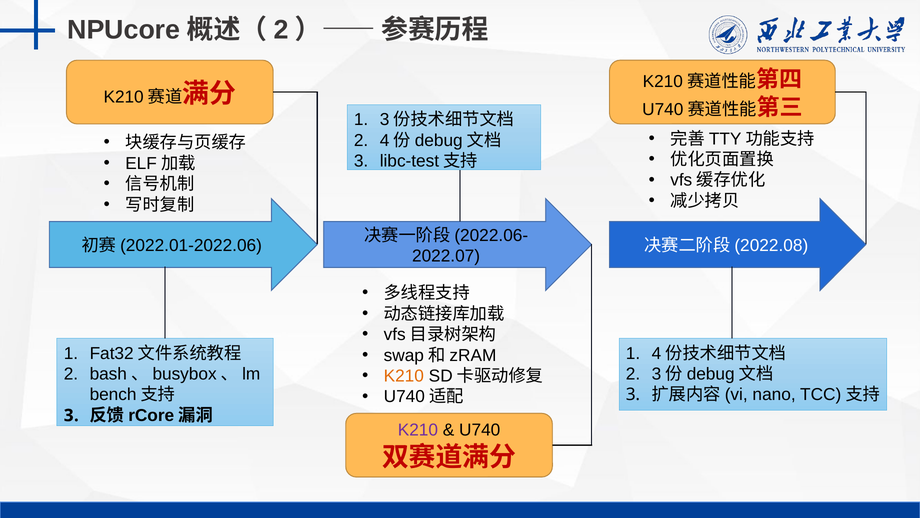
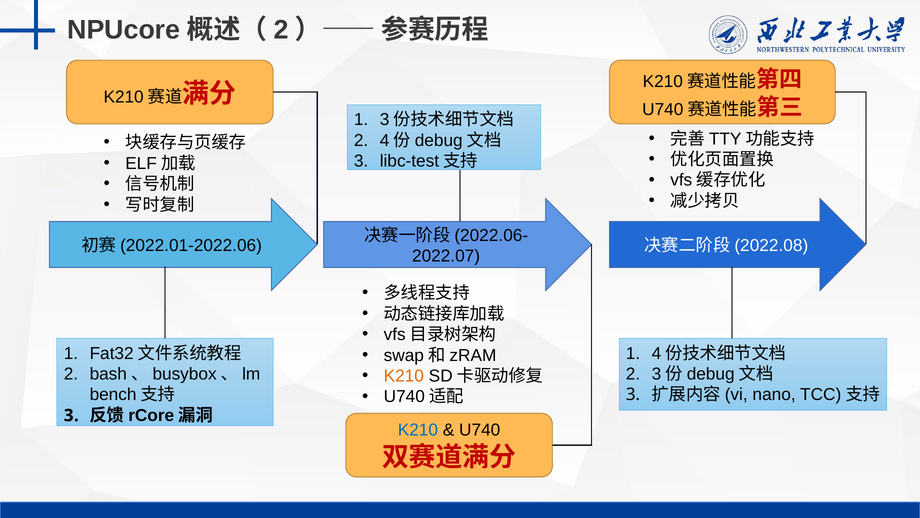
K210 at (418, 430) colour: purple -> blue
